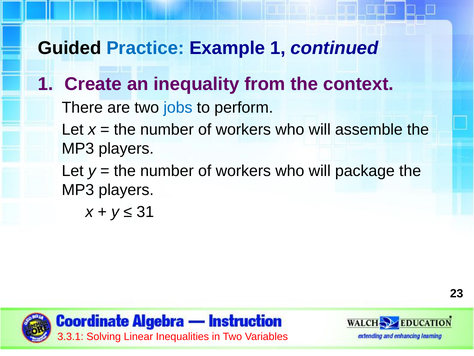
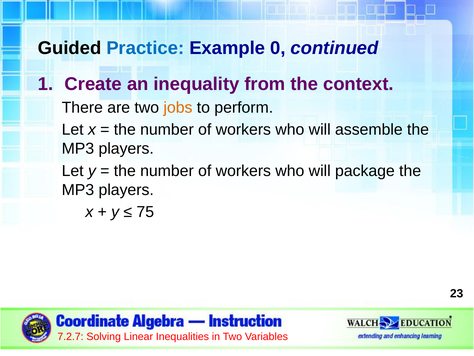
Example 1: 1 -> 0
jobs colour: blue -> orange
31: 31 -> 75
3.3.1: 3.3.1 -> 7.2.7
